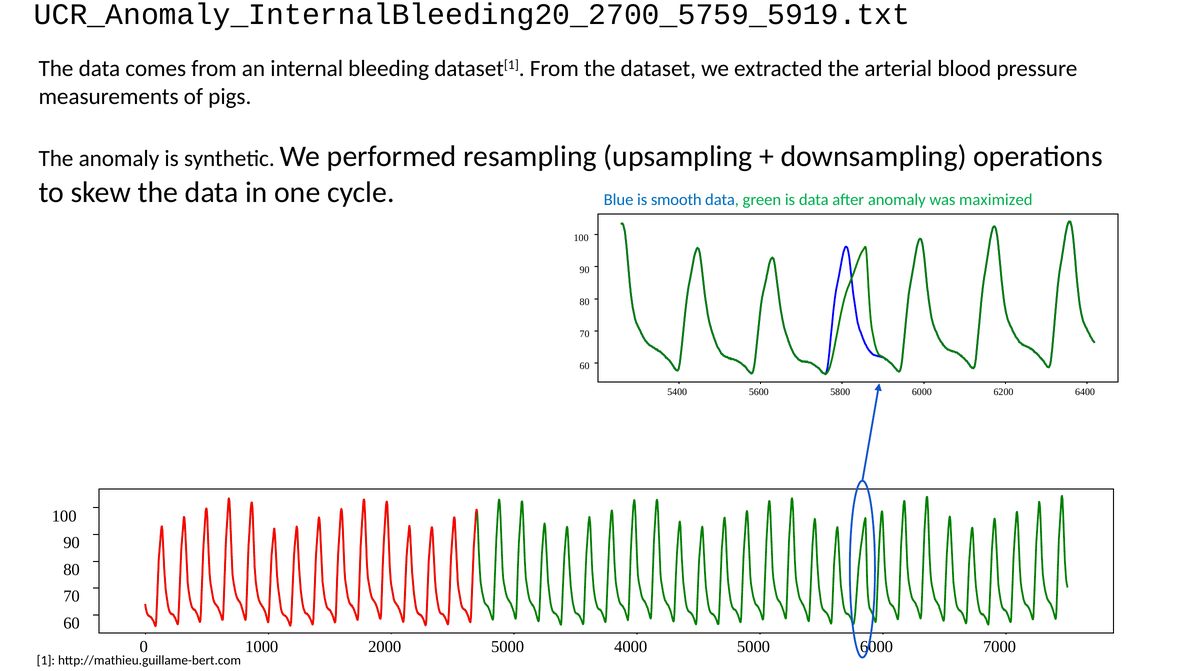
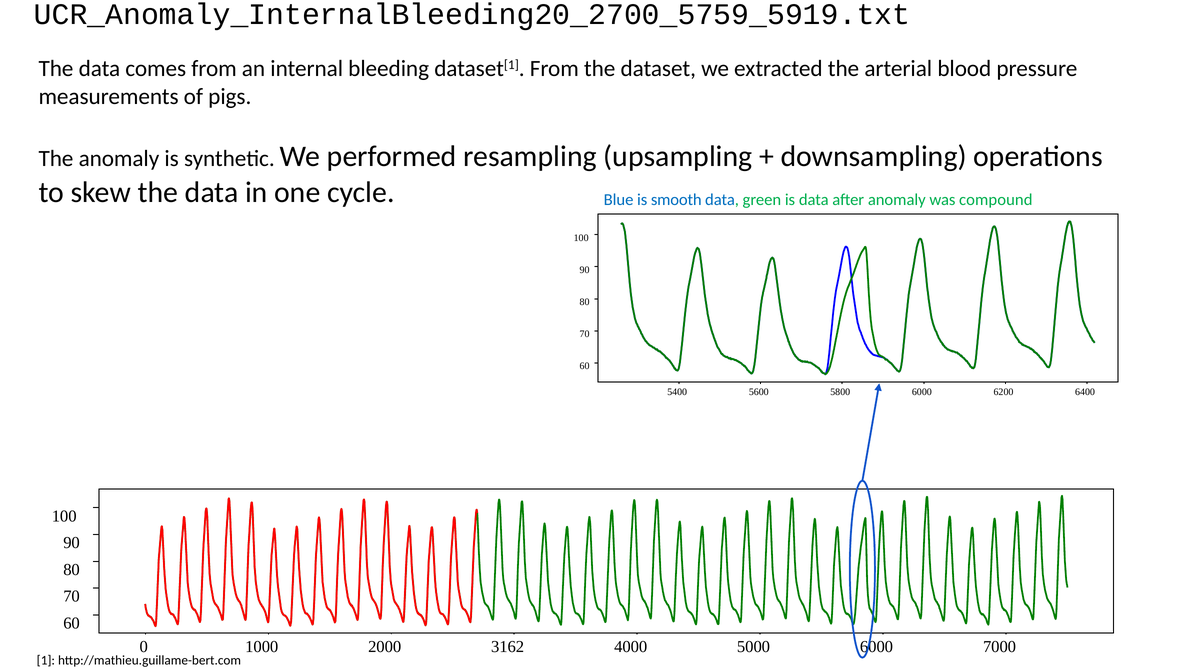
maximized: maximized -> compound
2000 5000: 5000 -> 3162
